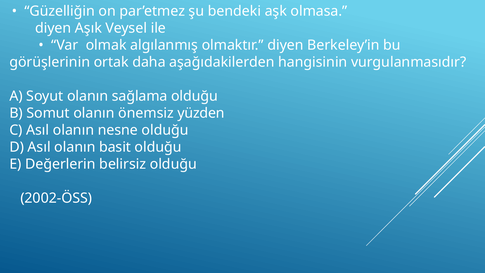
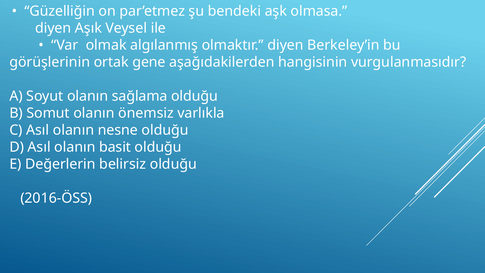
daha: daha -> gene
yüzden: yüzden -> varlıkla
2002-ÖSS: 2002-ÖSS -> 2016-ÖSS
